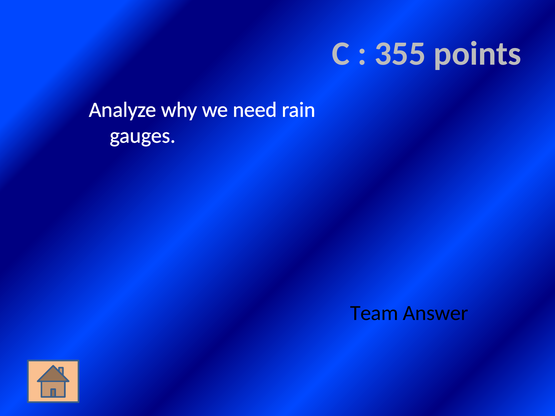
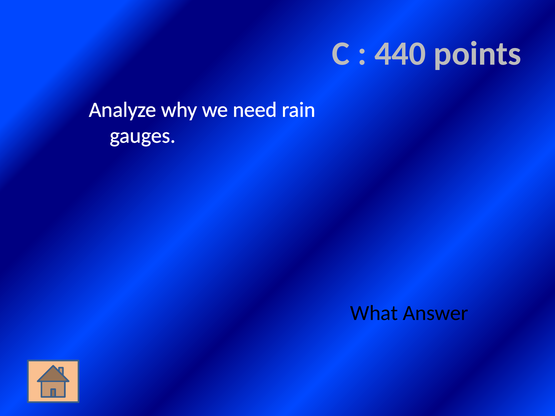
355: 355 -> 440
Team: Team -> What
